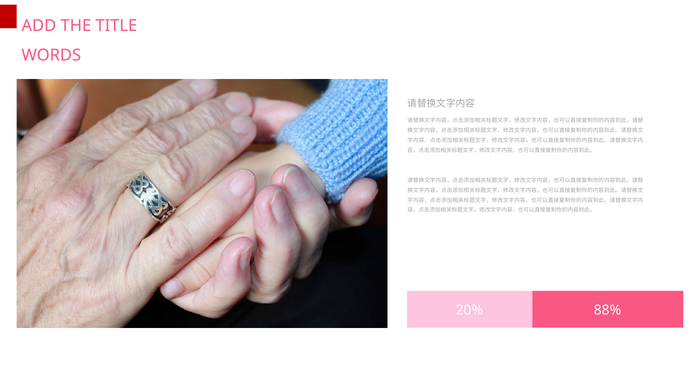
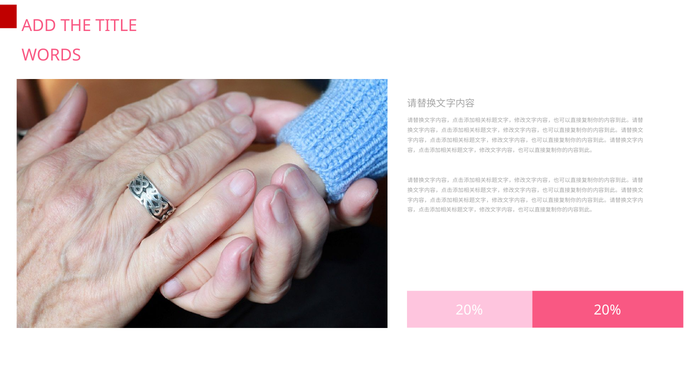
20% 88%: 88% -> 20%
